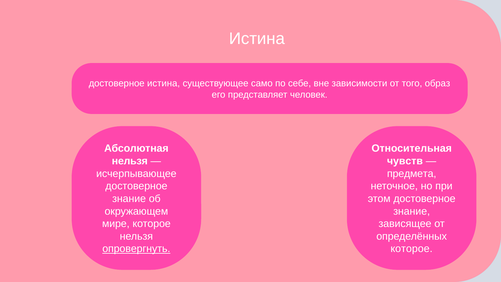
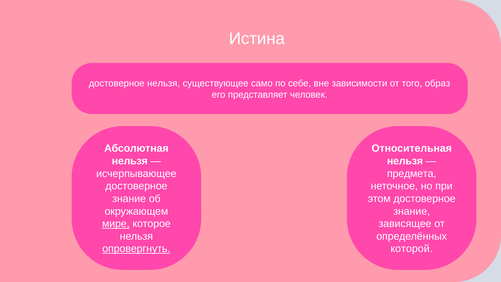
достоверное истина: истина -> нельзя
чувств at (405, 161): чувств -> нельзя
мире underline: none -> present
которое at (412, 249): которое -> которой
